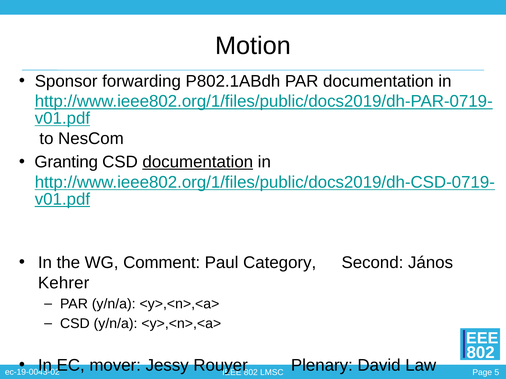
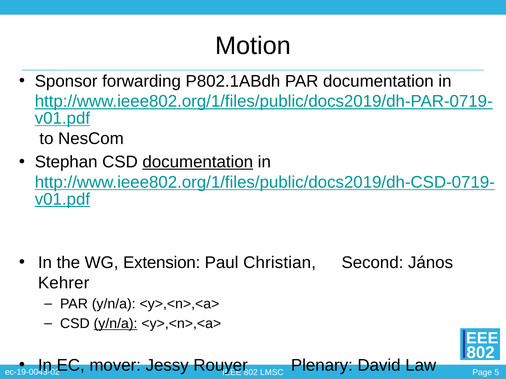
Granting: Granting -> Stephan
Comment: Comment -> Extension
Category: Category -> Christian
y/n/a at (116, 324) underline: none -> present
